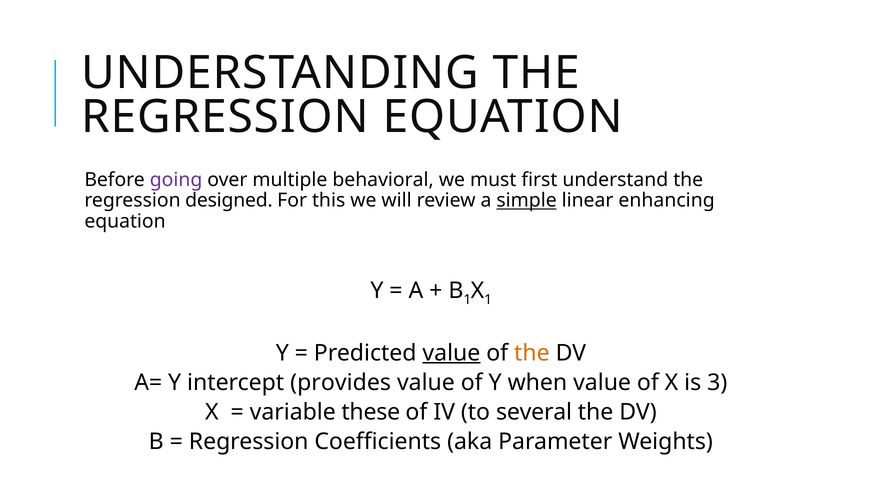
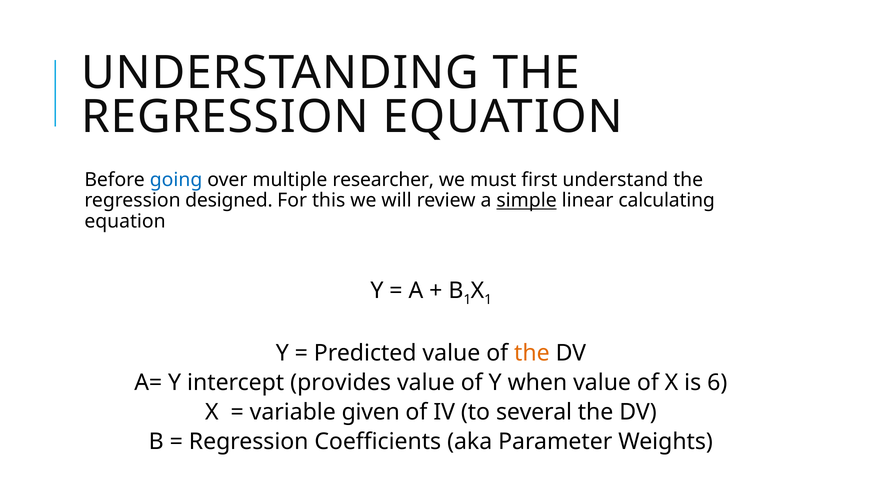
going colour: purple -> blue
behavioral: behavioral -> researcher
enhancing: enhancing -> calculating
value at (451, 353) underline: present -> none
3: 3 -> 6
these: these -> given
